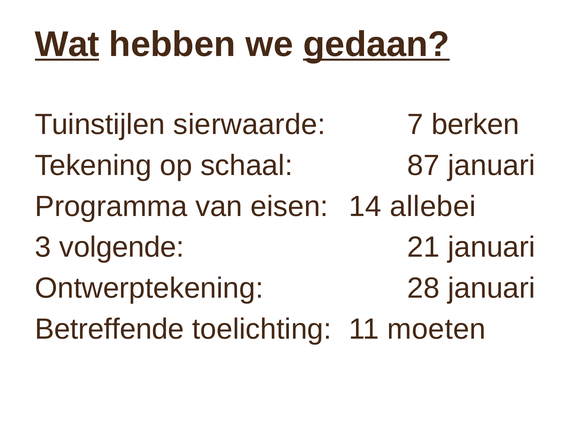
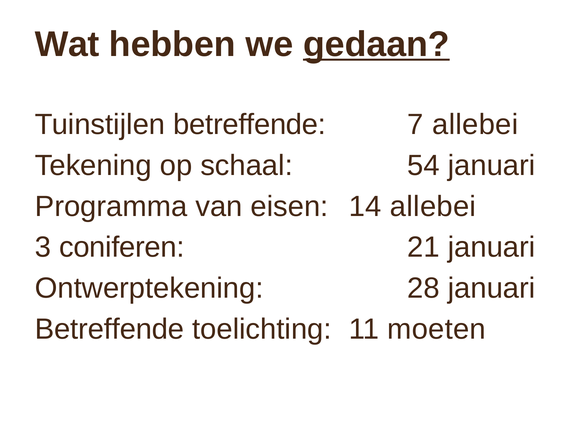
Wat underline: present -> none
Tuinstijlen sierwaarde: sierwaarde -> betreffende
7 berken: berken -> allebei
87: 87 -> 54
volgende: volgende -> coniferen
